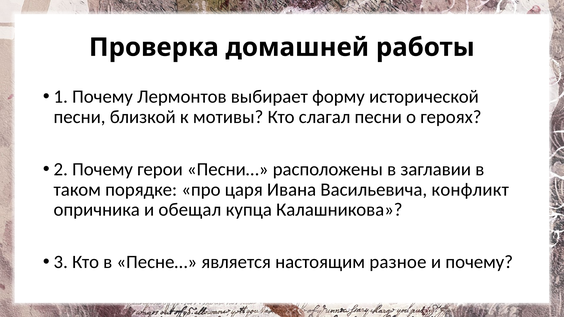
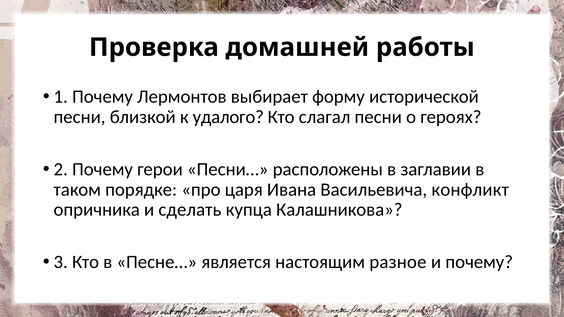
мотивы: мотивы -> удалого
обещал: обещал -> сделать
